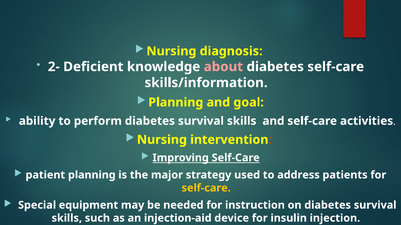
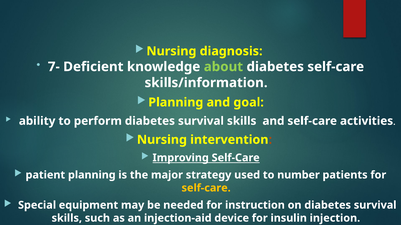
2-: 2- -> 7-
about colour: pink -> light green
address: address -> number
